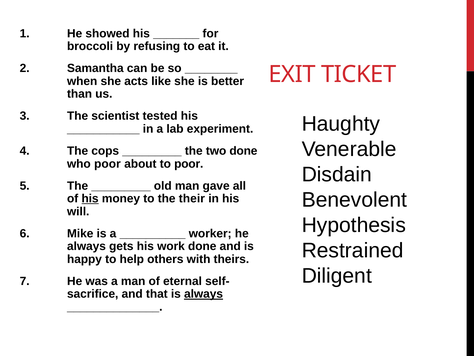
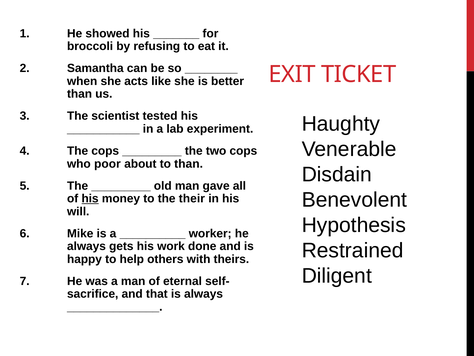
two done: done -> cops
to poor: poor -> than
always at (204, 294) underline: present -> none
